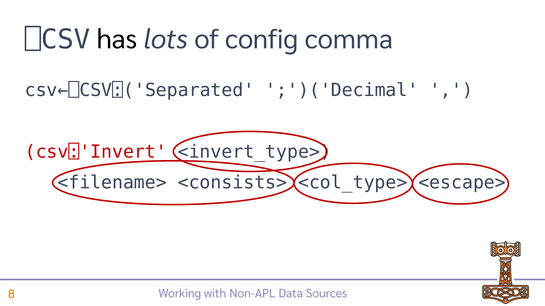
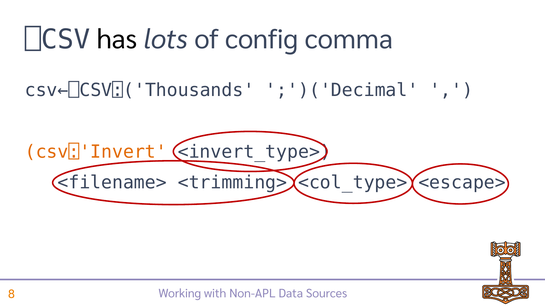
csv←⎕CSV⍠('Separated: csv←⎕CSV⍠('Separated -> csv←⎕CSV⍠('Thousands
csv⍠'Invert colour: red -> orange
<consists>: <consists> -> <trimming>
